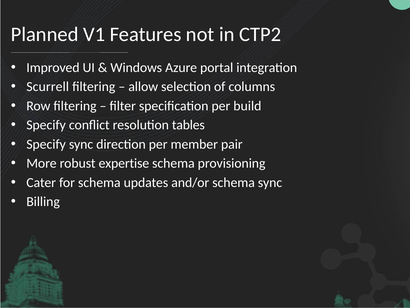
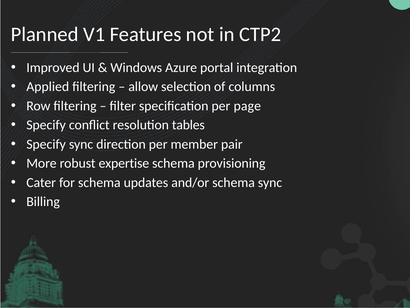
Scurrell: Scurrell -> Applied
build: build -> page
